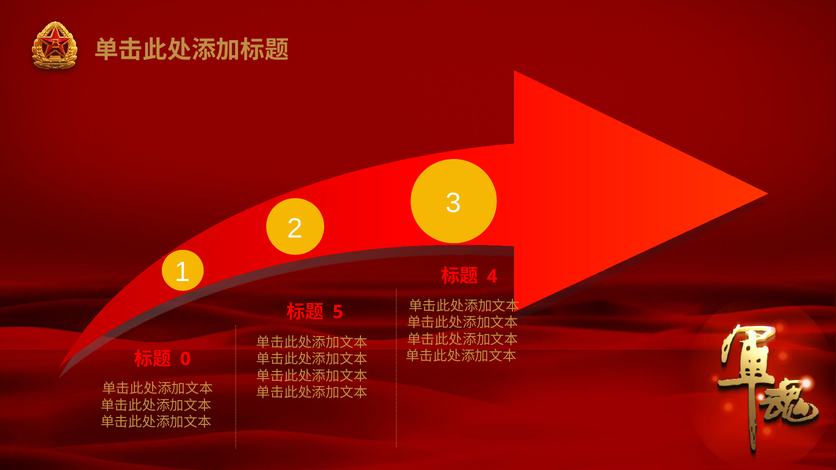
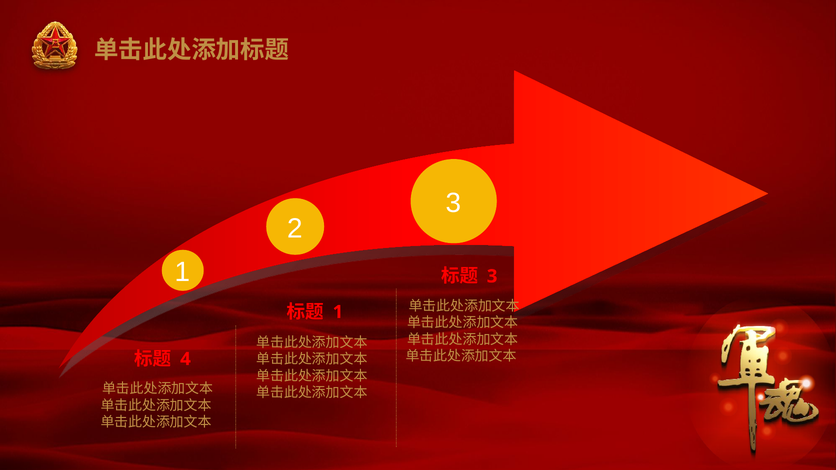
4 at (492, 276): 4 -> 3
5 at (338, 312): 5 -> 1
0: 0 -> 4
